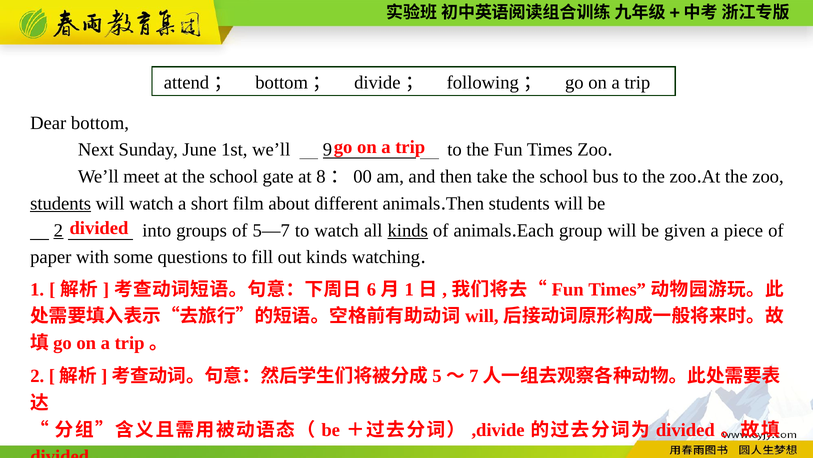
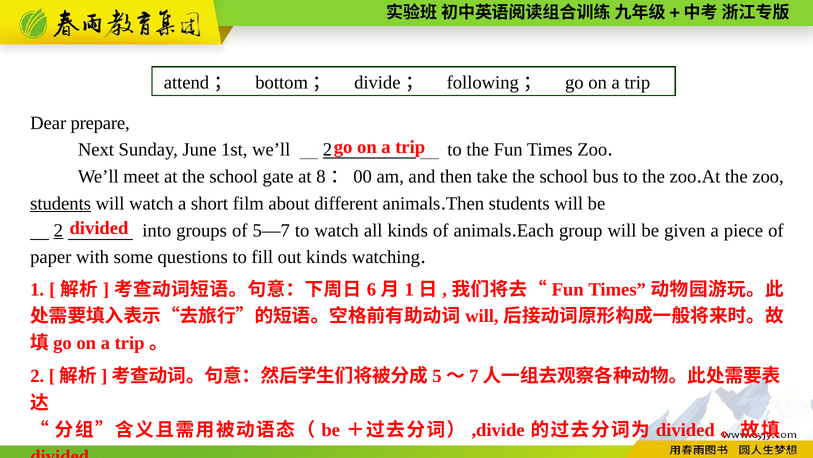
bottom: bottom -> prepare
we’ll 9: 9 -> 2
kinds at (408, 230) underline: present -> none
